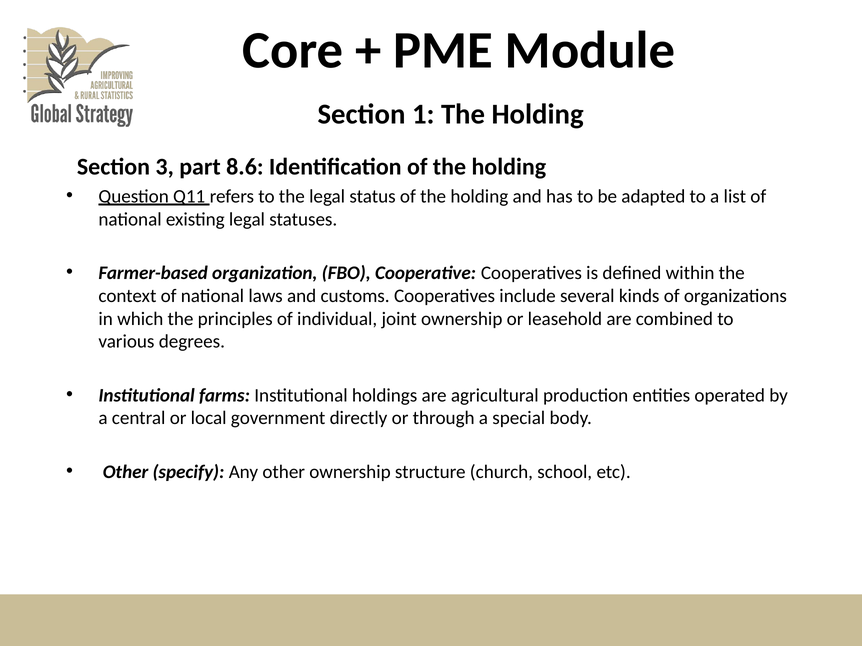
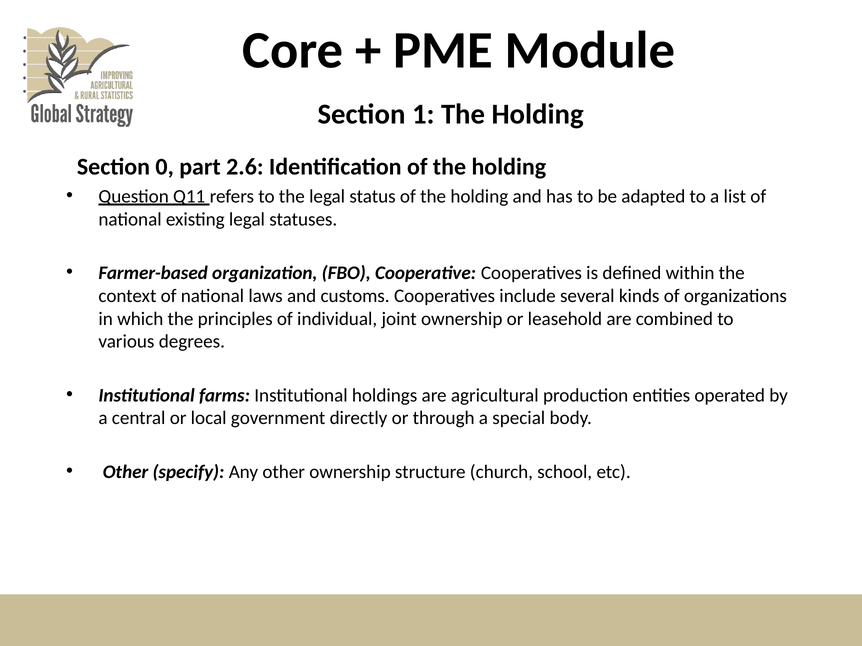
3: 3 -> 0
8.6: 8.6 -> 2.6
